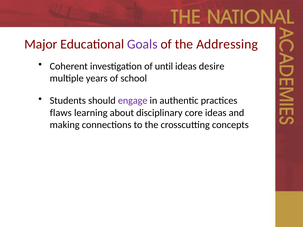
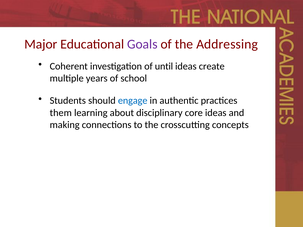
desire: desire -> create
engage colour: purple -> blue
flaws: flaws -> them
